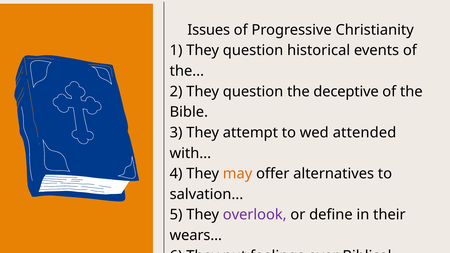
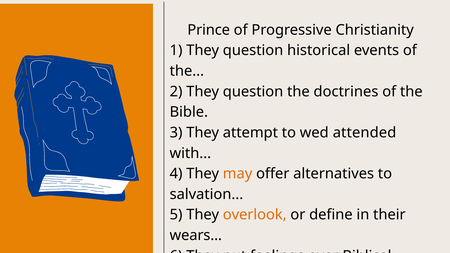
Issues: Issues -> Prince
deceptive: deceptive -> doctrines
overlook colour: purple -> orange
